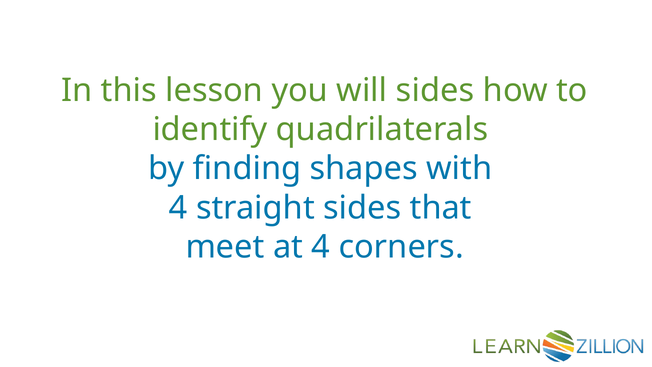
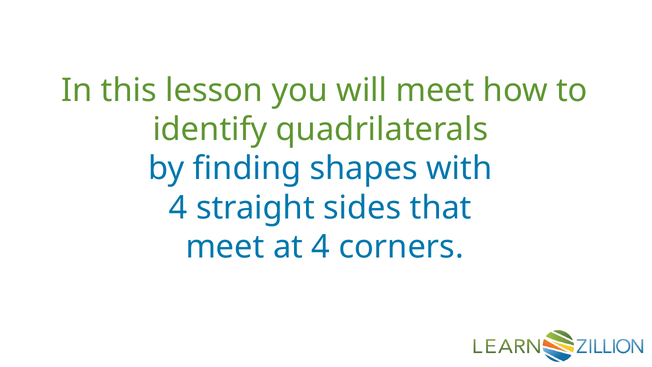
will sides: sides -> meet
